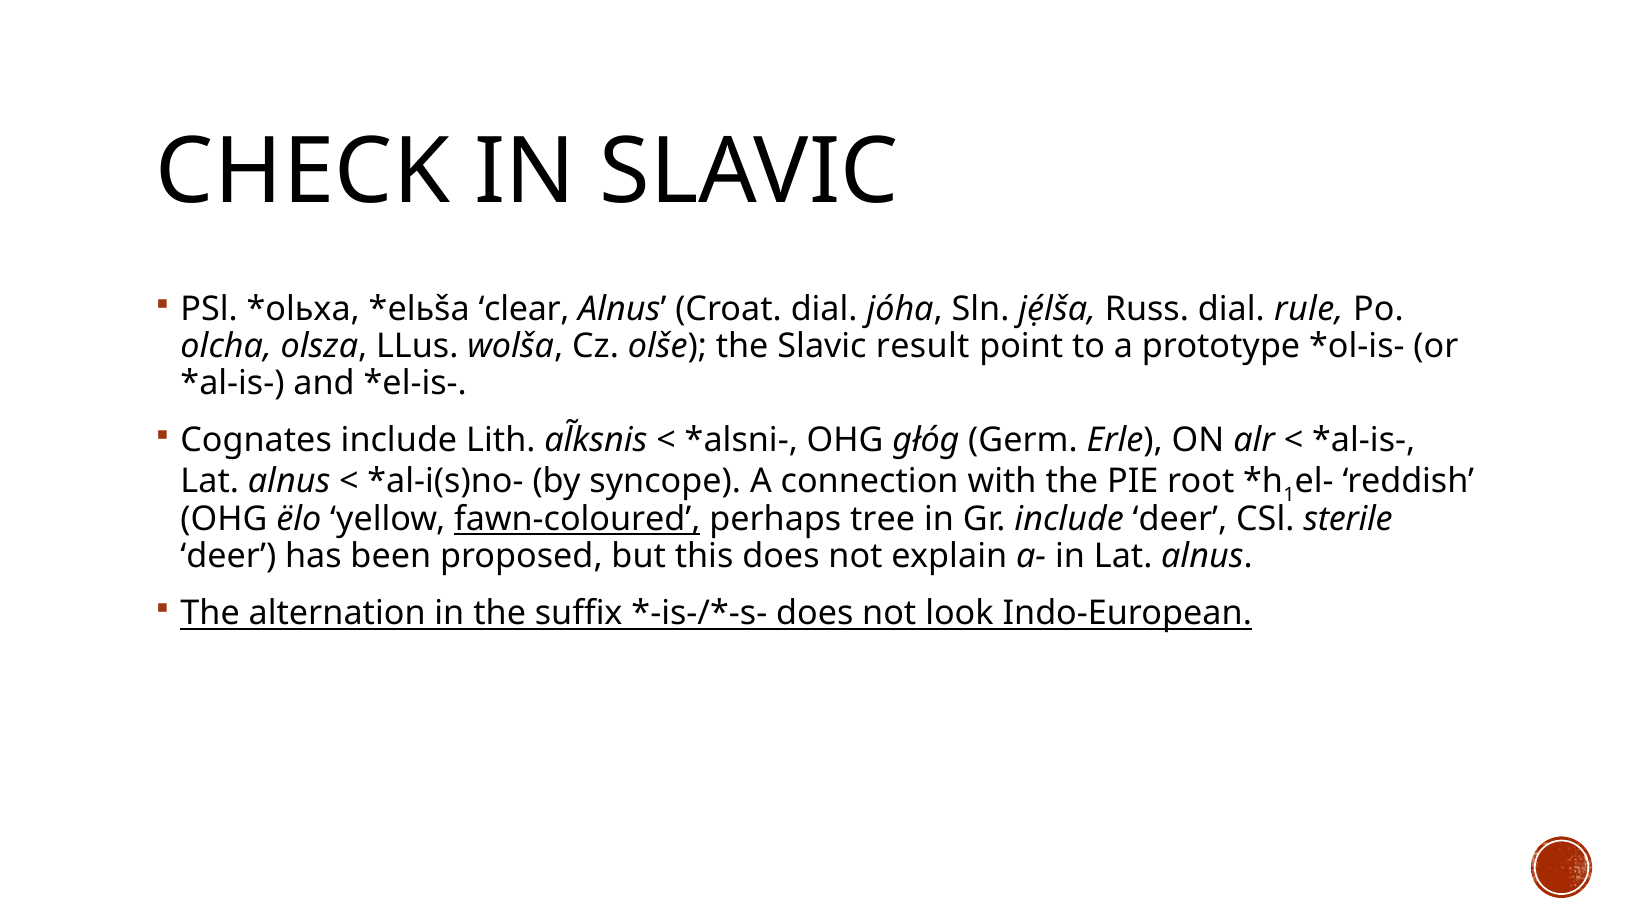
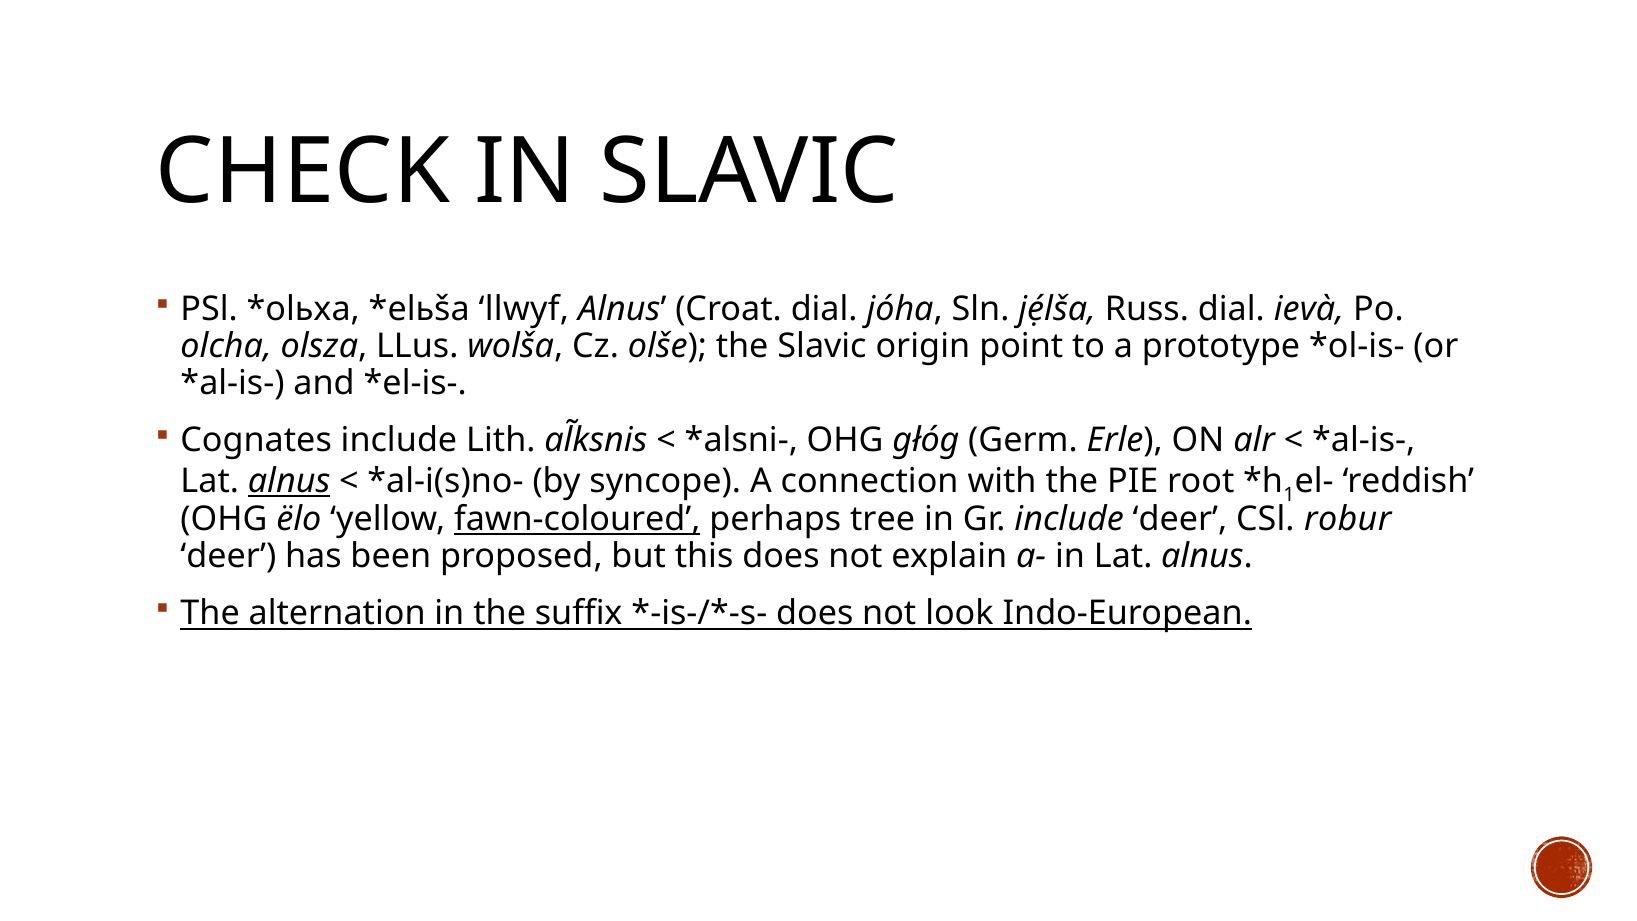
clear: clear -> llwyf
rule: rule -> ievà
result: result -> origin
alnus at (289, 481) underline: none -> present
sterile: sterile -> robur
